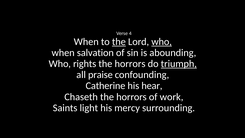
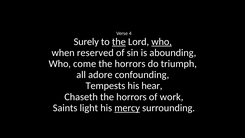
When at (86, 42): When -> Surely
salvation: salvation -> reserved
rights: rights -> come
triumph underline: present -> none
praise: praise -> adore
Catherine: Catherine -> Tempests
mercy underline: none -> present
